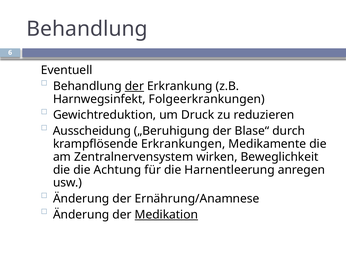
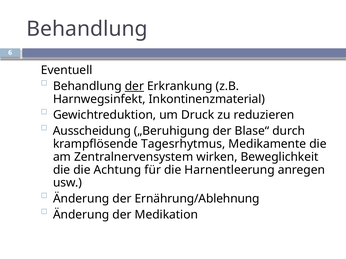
Folgeerkrankungen: Folgeerkrankungen -> Inkontinenzmaterial
Erkrankungen: Erkrankungen -> Tagesrhytmus
Ernährung/Anamnese: Ernährung/Anamnese -> Ernährung/Ablehnung
Medikation underline: present -> none
